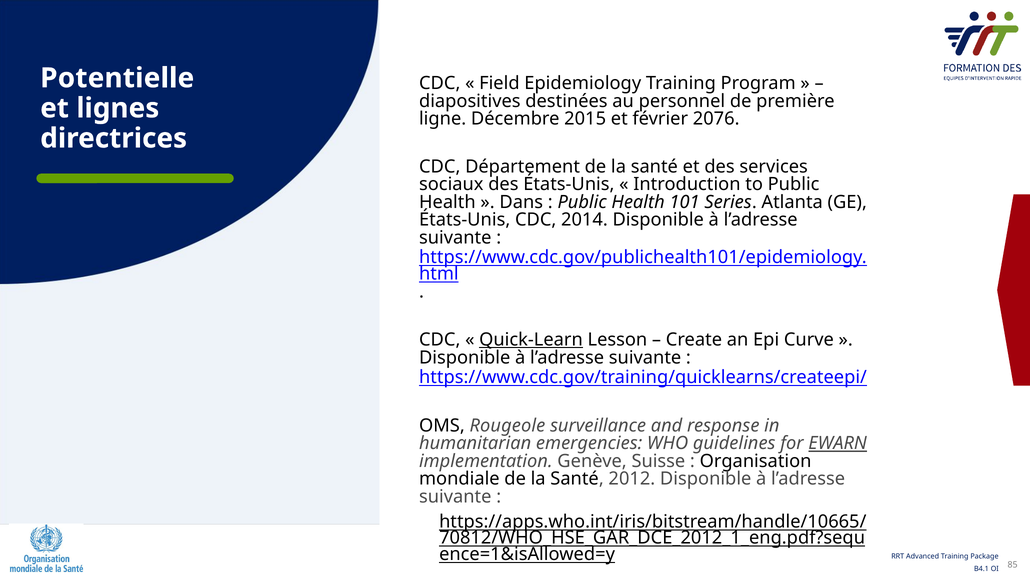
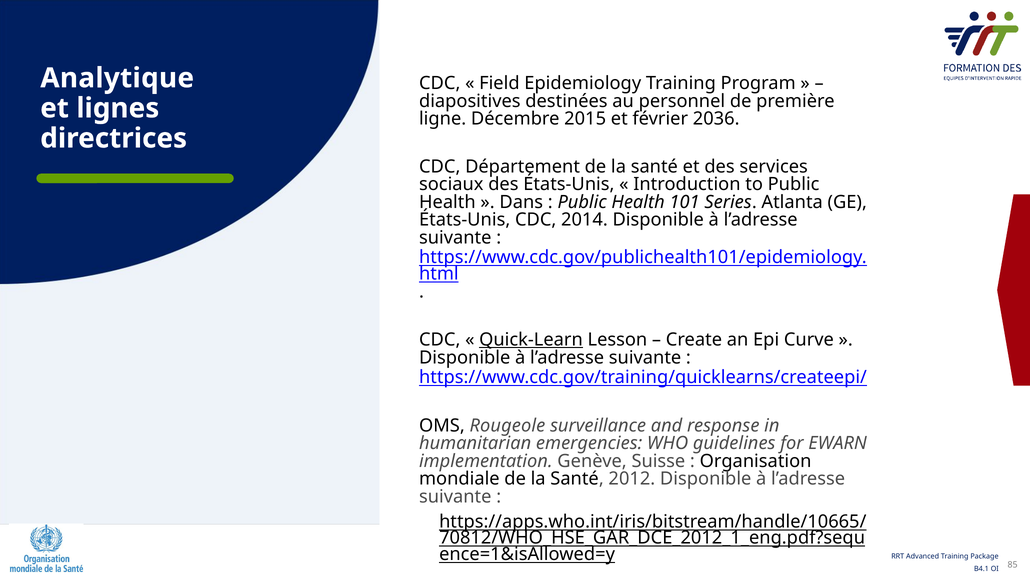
Potentielle: Potentielle -> Analytique
2076: 2076 -> 2036
EWARN underline: present -> none
